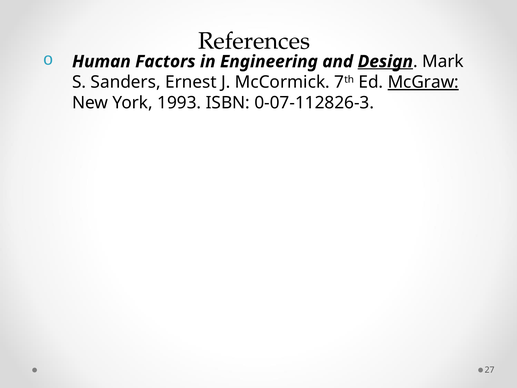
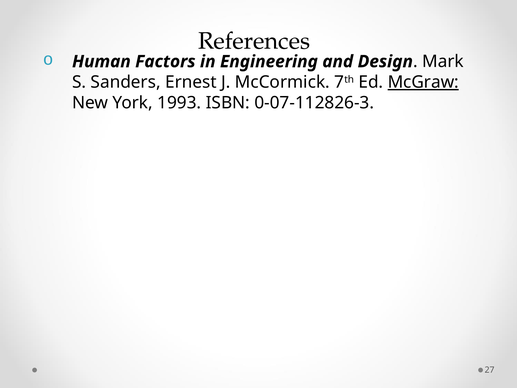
Design underline: present -> none
